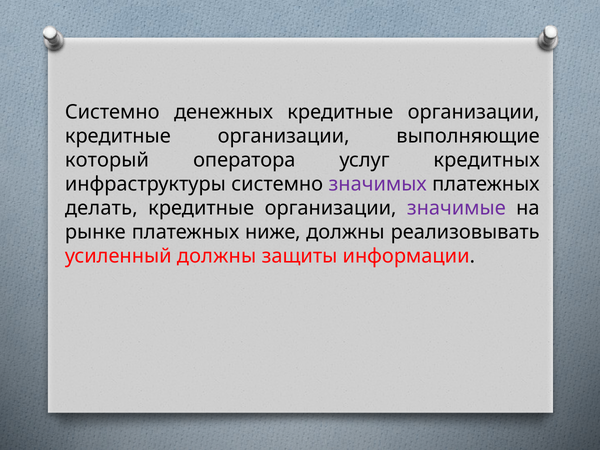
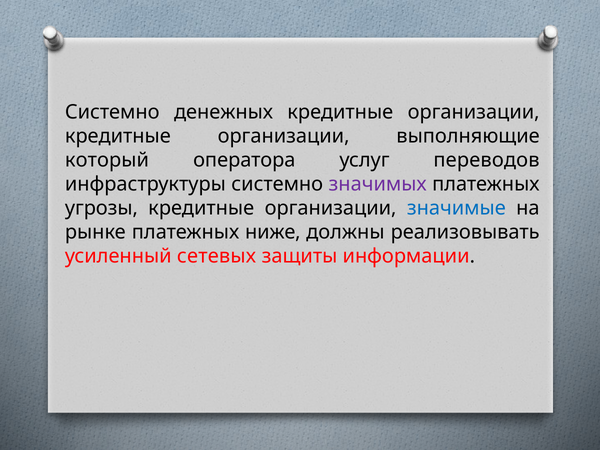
кредитных: кредитных -> переводов
делать: делать -> угрозы
значимые colour: purple -> blue
усиленный должны: должны -> сетевых
